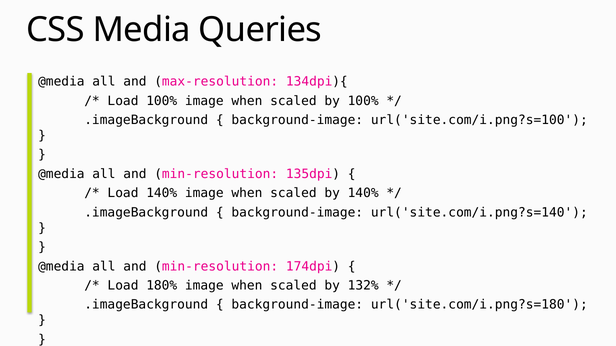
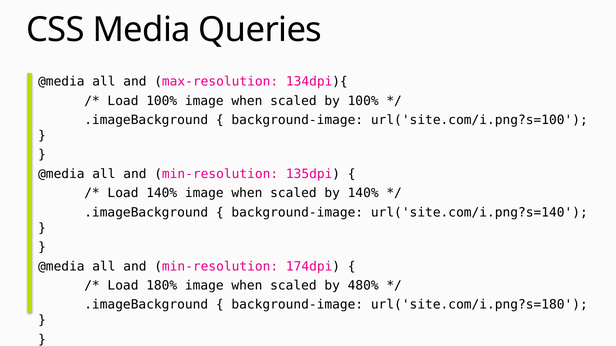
132%: 132% -> 480%
